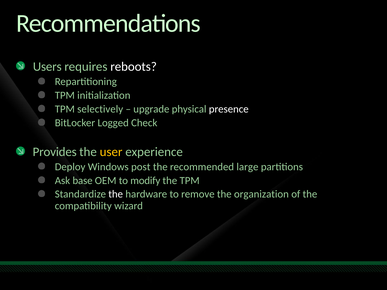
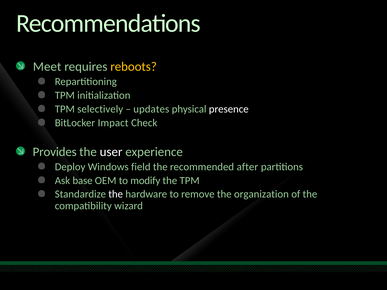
Users: Users -> Meet
reboots colour: white -> yellow
upgrade: upgrade -> updates
Logged: Logged -> Impact
user colour: yellow -> white
post: post -> field
large: large -> after
